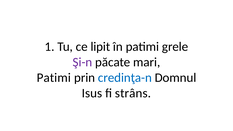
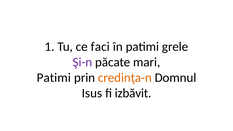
lipit: lipit -> faci
credinţa-n colour: blue -> orange
strâns: strâns -> izbăvit
